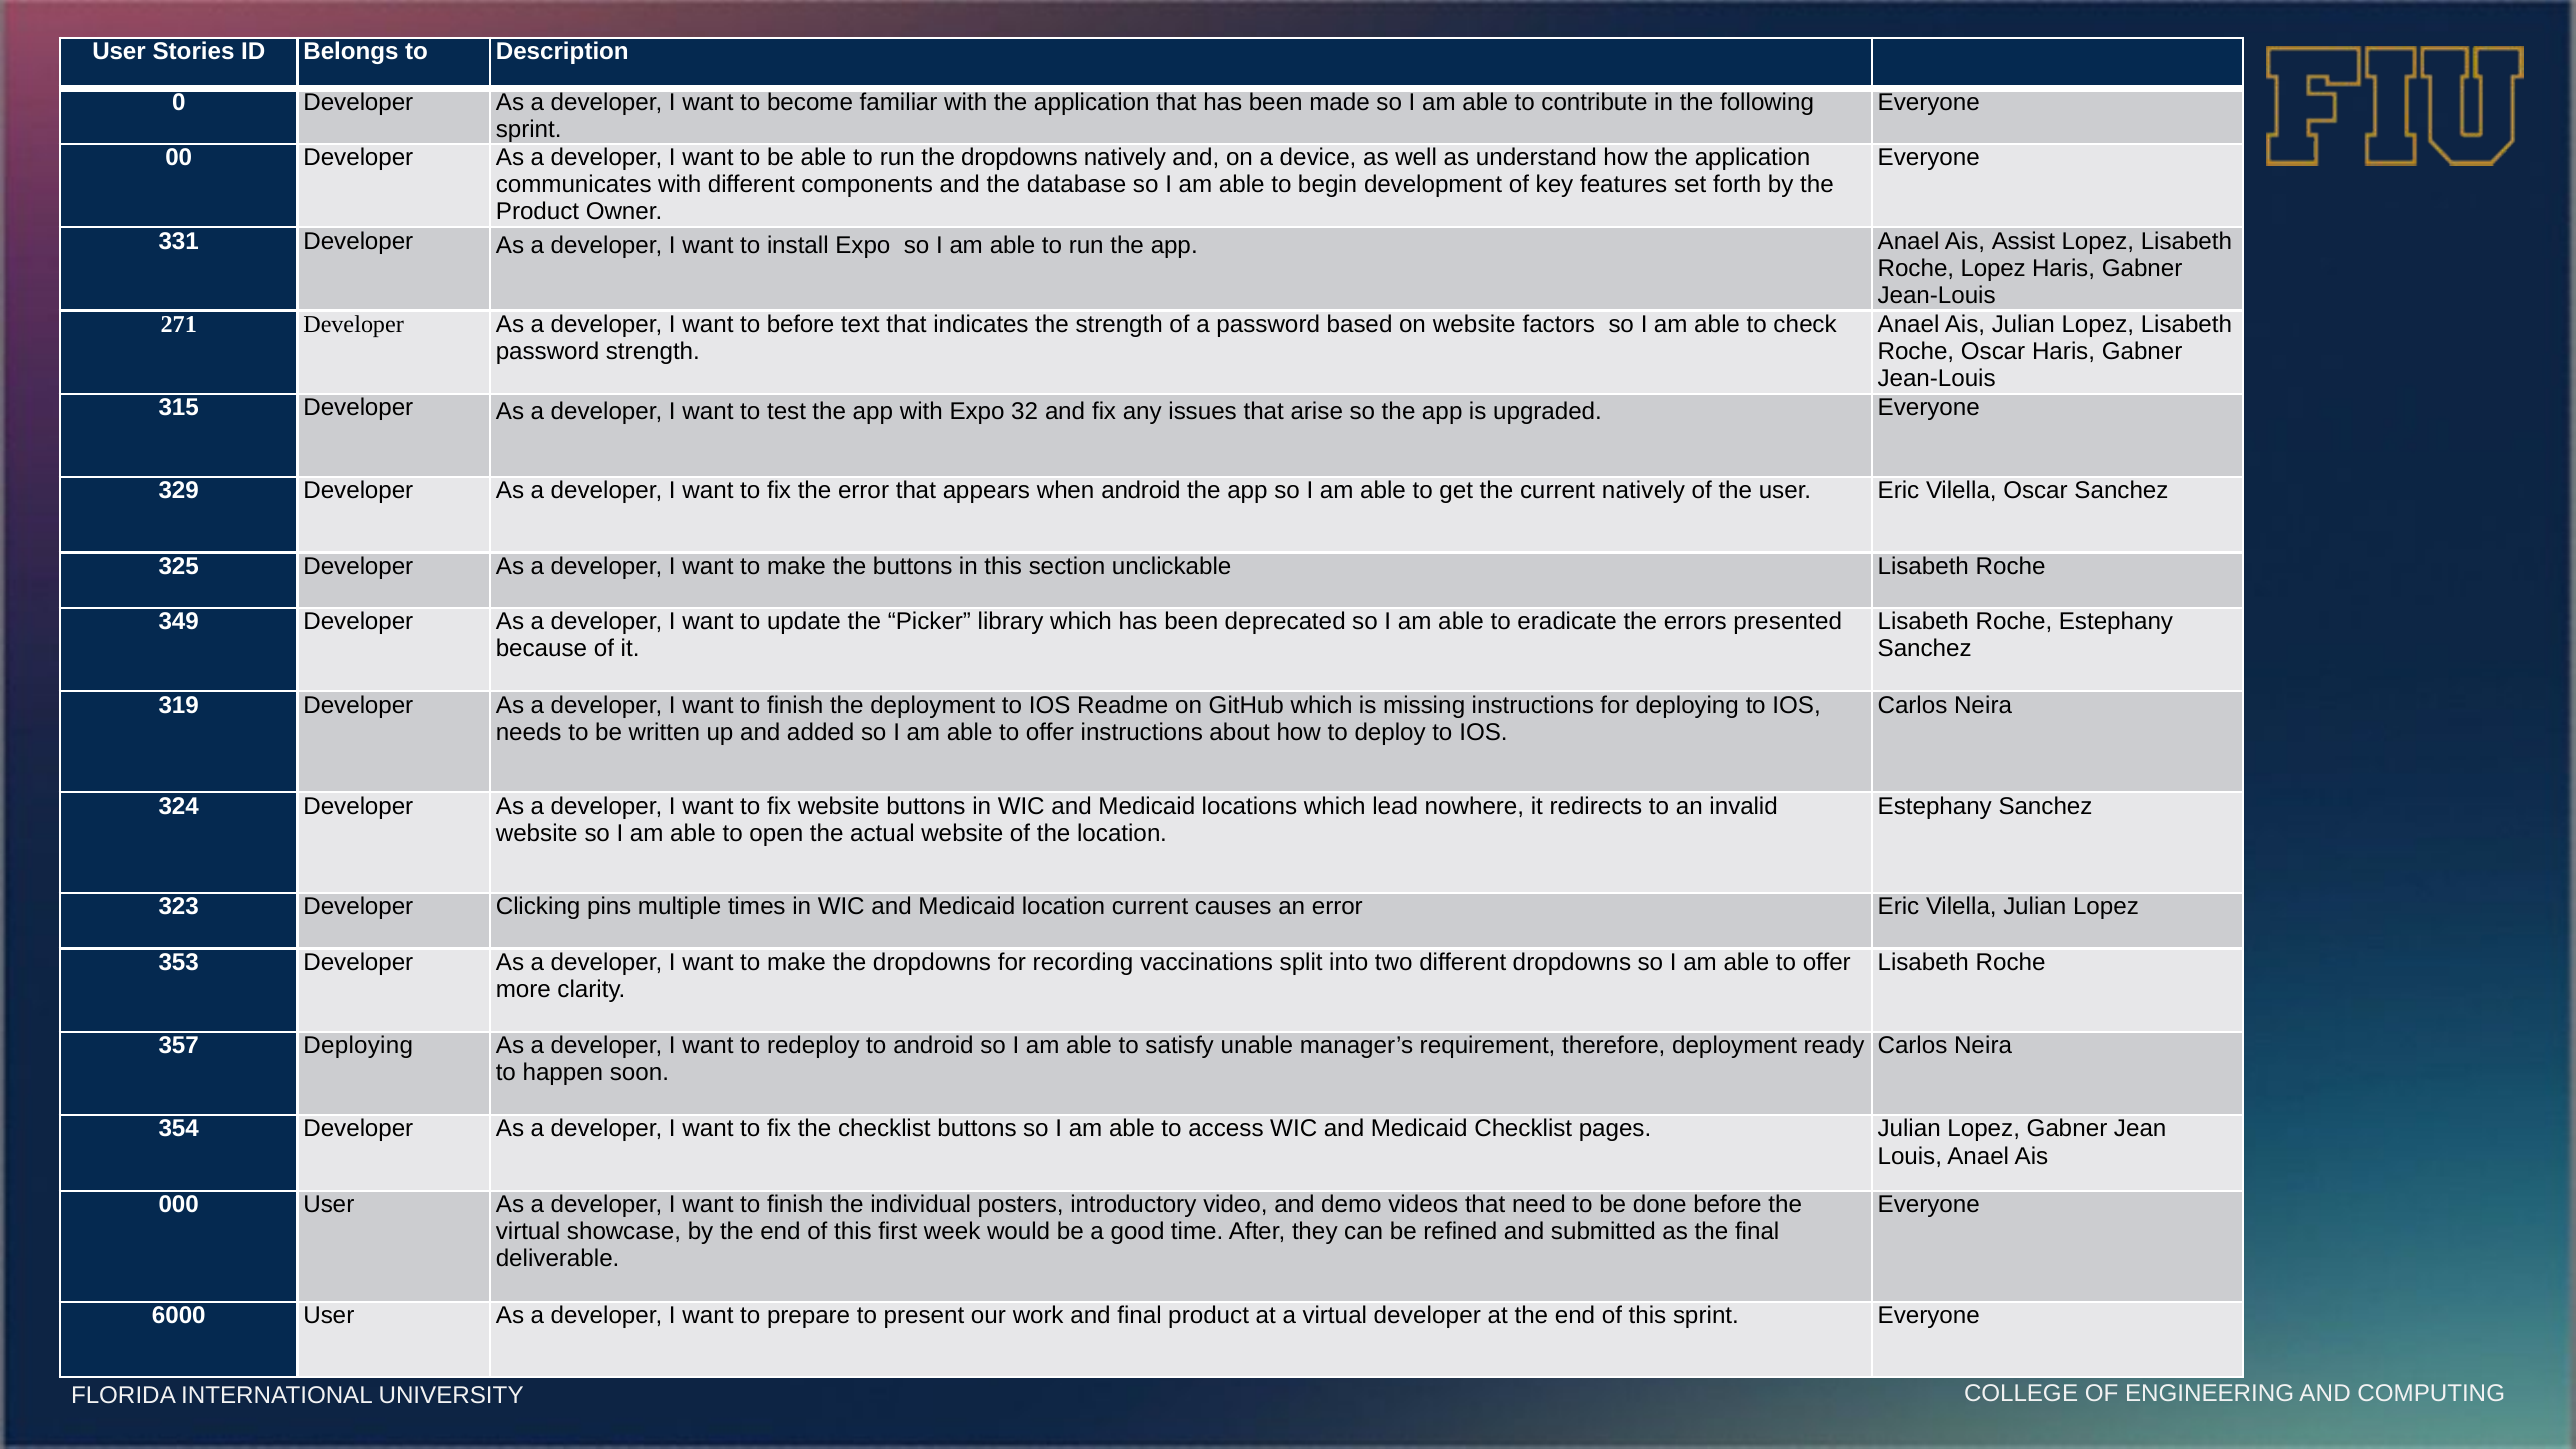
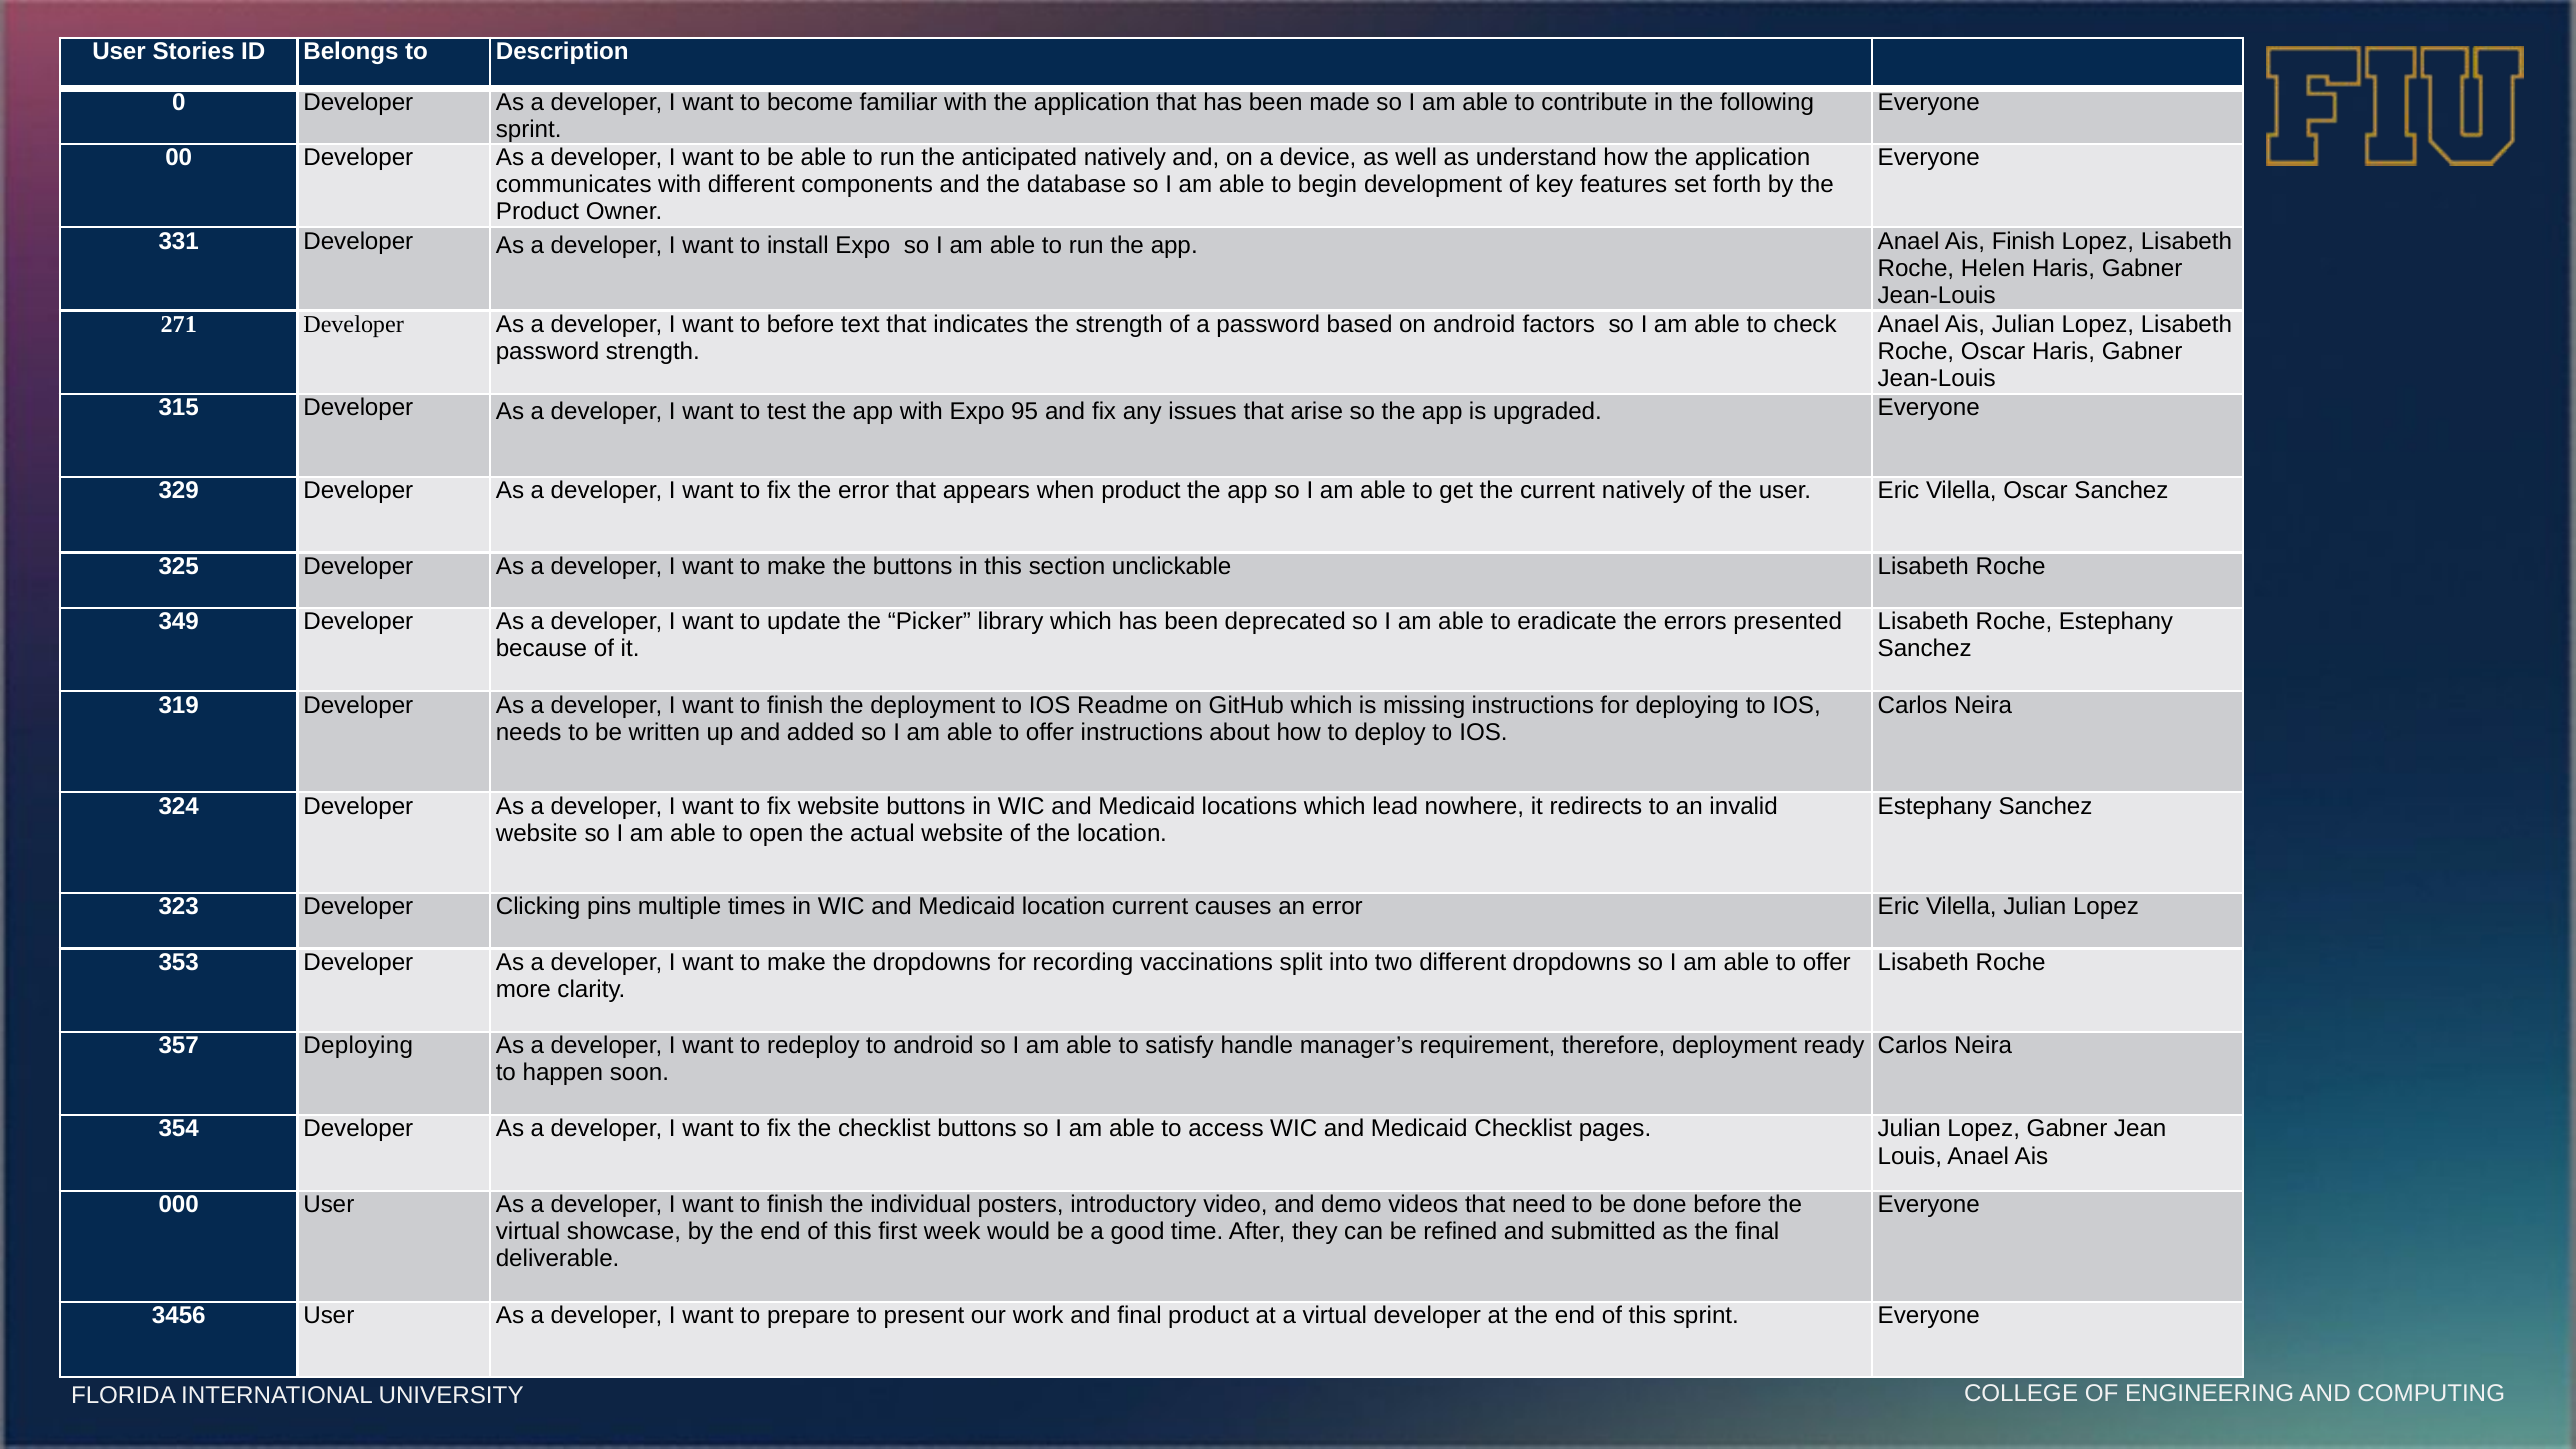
run the dropdowns: dropdowns -> anticipated
Ais Assist: Assist -> Finish
Roche Lopez: Lopez -> Helen
on website: website -> android
32: 32 -> 95
when android: android -> product
unable: unable -> handle
6000: 6000 -> 3456
